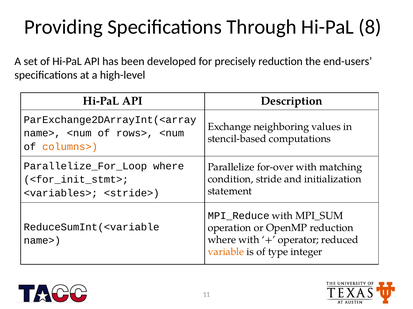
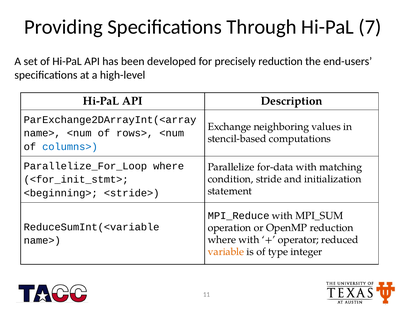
8: 8 -> 7
columns> colour: orange -> blue
for-over: for-over -> for-data
<variables>: <variables> -> <beginning>
